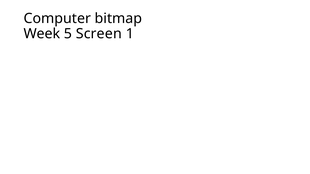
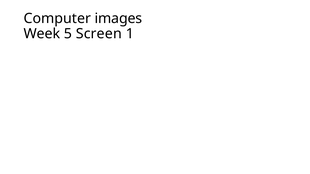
bitmap: bitmap -> images
